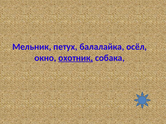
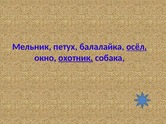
осёл underline: none -> present
